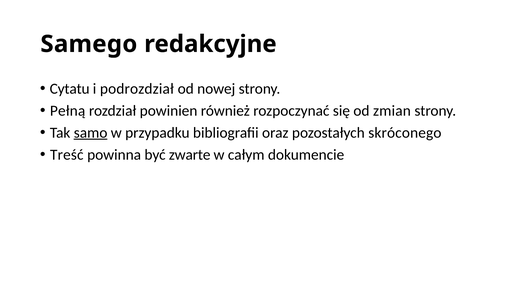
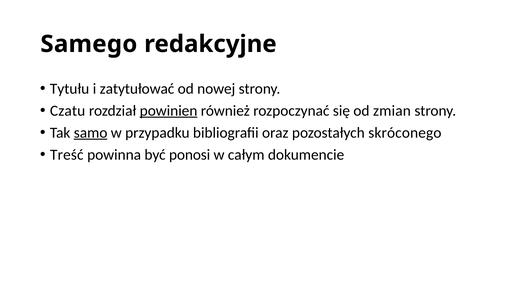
Cytatu: Cytatu -> Tytułu
podrozdział: podrozdział -> zatytułować
Pełną: Pełną -> Czatu
powinien underline: none -> present
zwarte: zwarte -> ponosi
